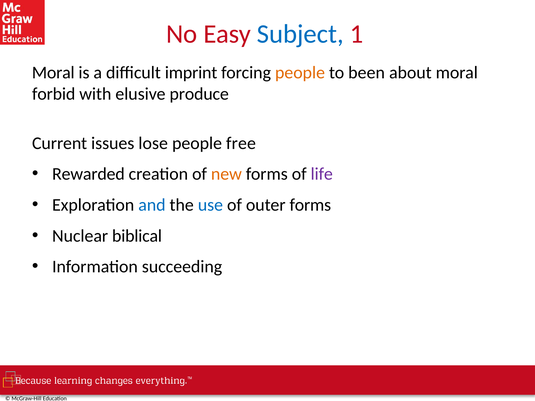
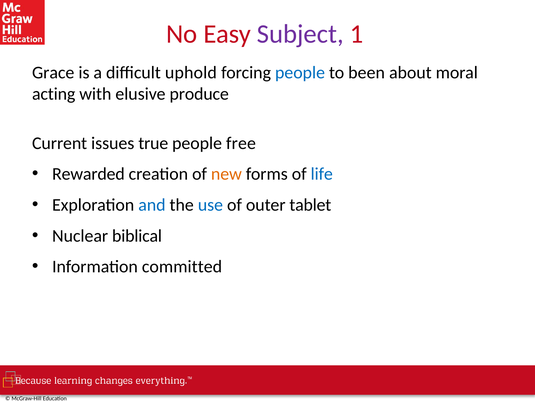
Subject colour: blue -> purple
Moral at (53, 73): Moral -> Grace
imprint: imprint -> uphold
people at (300, 73) colour: orange -> blue
forbid: forbid -> acting
lose: lose -> true
life colour: purple -> blue
outer forms: forms -> tablet
succeeding: succeeding -> committed
